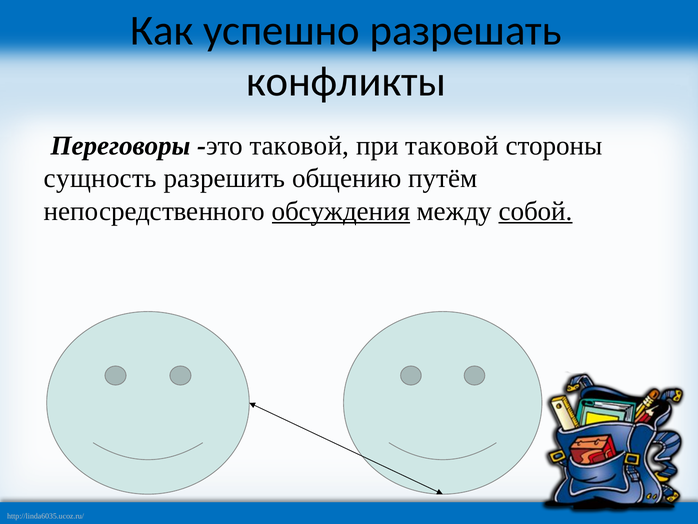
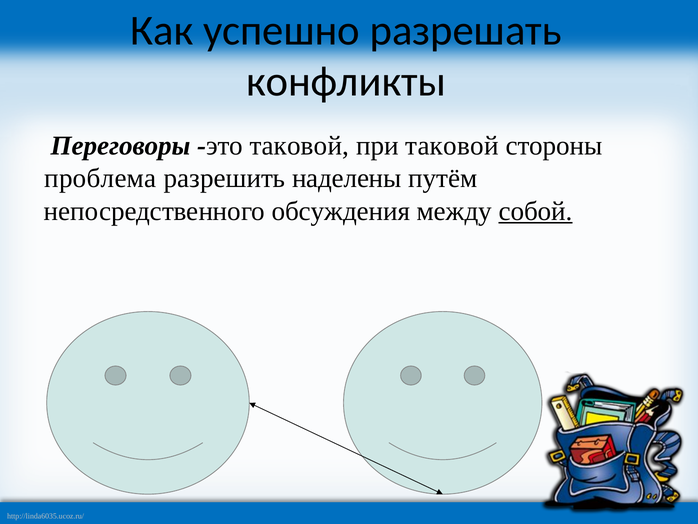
сущность: сущность -> проблема
общению: общению -> наделены
обсуждения underline: present -> none
